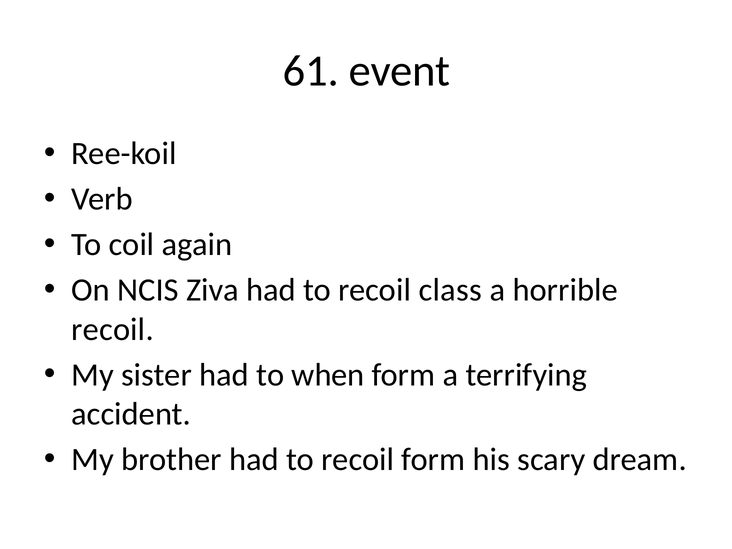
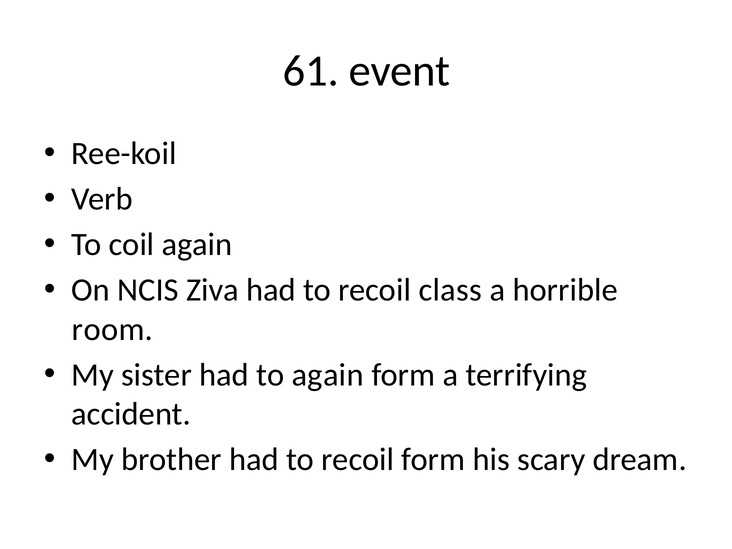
recoil at (113, 329): recoil -> room
to when: when -> again
